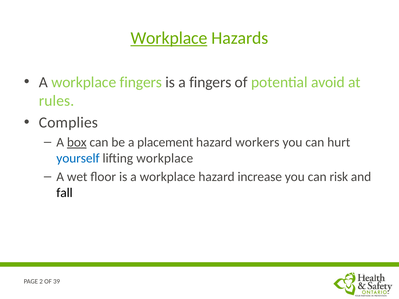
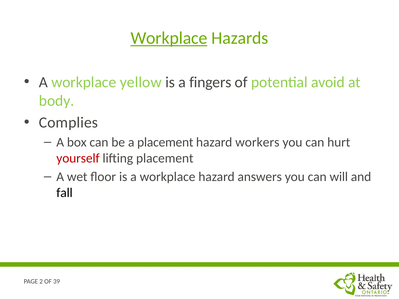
workplace fingers: fingers -> yellow
rules: rules -> body
box underline: present -> none
yourself colour: blue -> red
lifting workplace: workplace -> placement
increase: increase -> answers
risk: risk -> will
